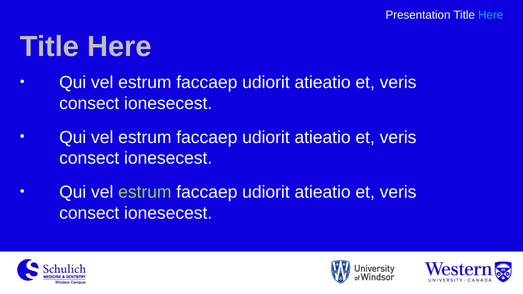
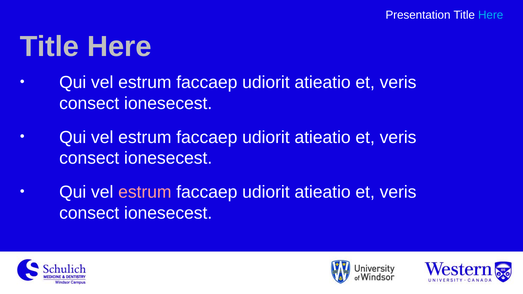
estrum at (145, 192) colour: light green -> pink
